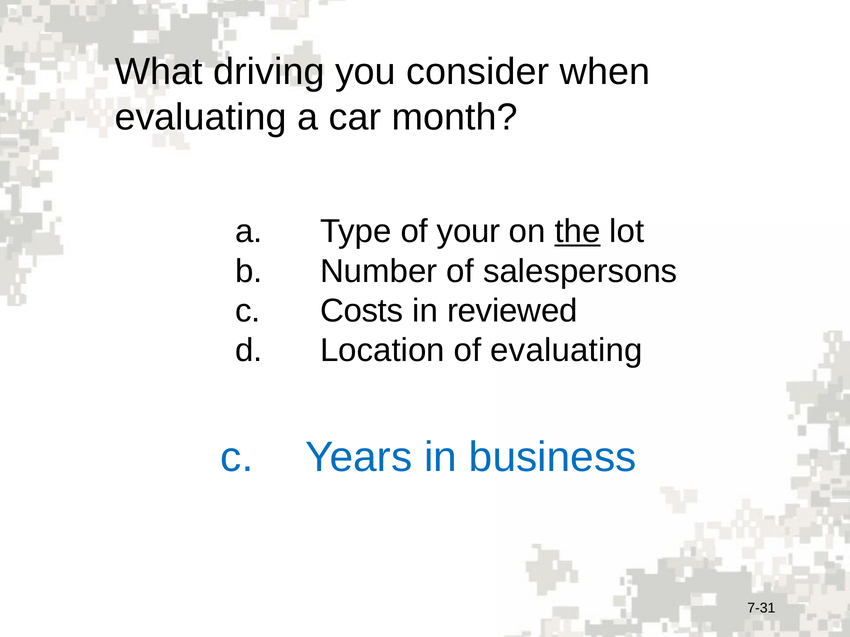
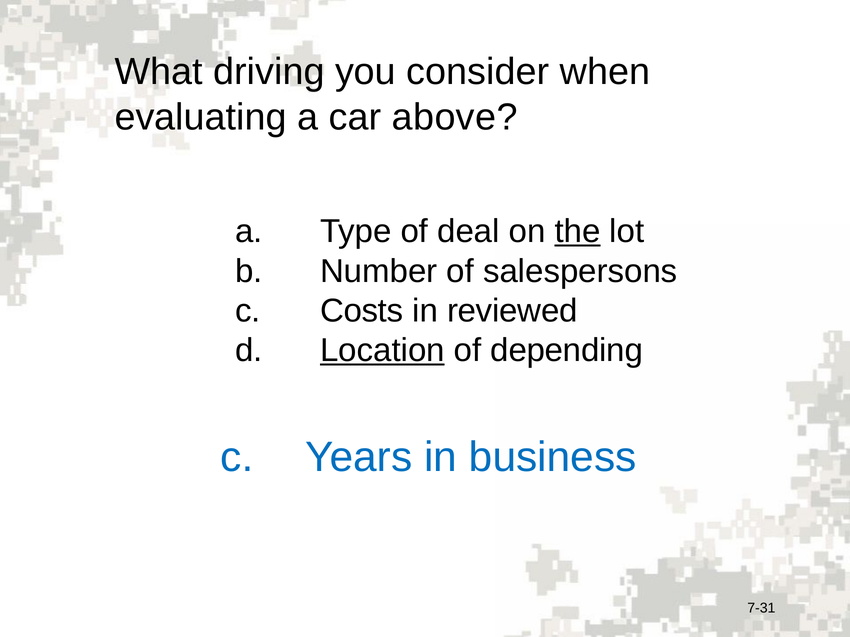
month: month -> above
your: your -> deal
Location underline: none -> present
of evaluating: evaluating -> depending
